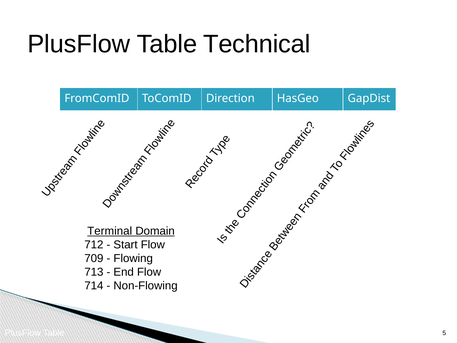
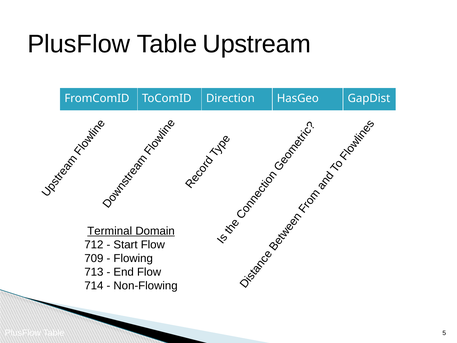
Technical: Technical -> Upstream
